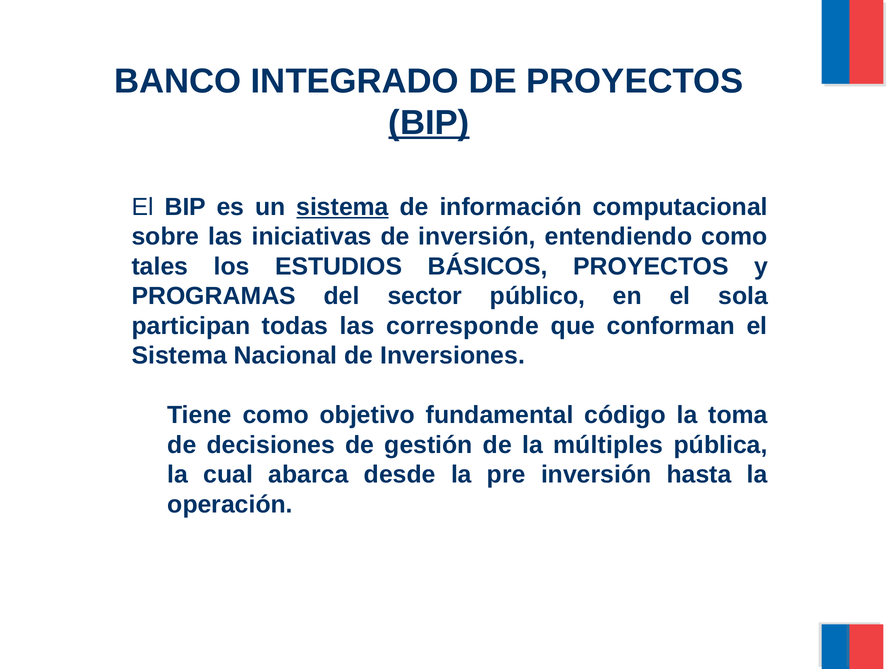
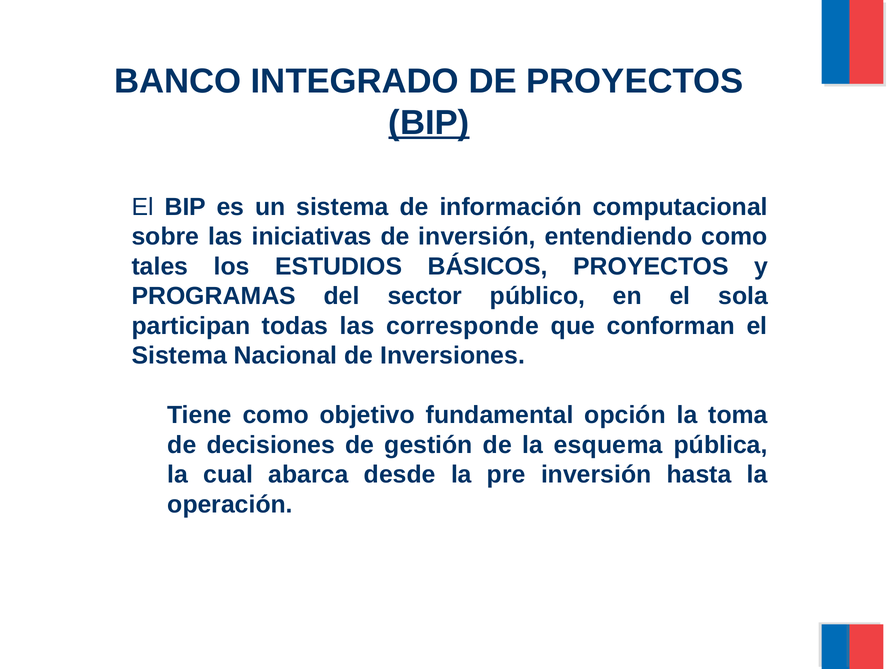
sistema at (342, 207) underline: present -> none
código: código -> opción
múltiples: múltiples -> esquema
